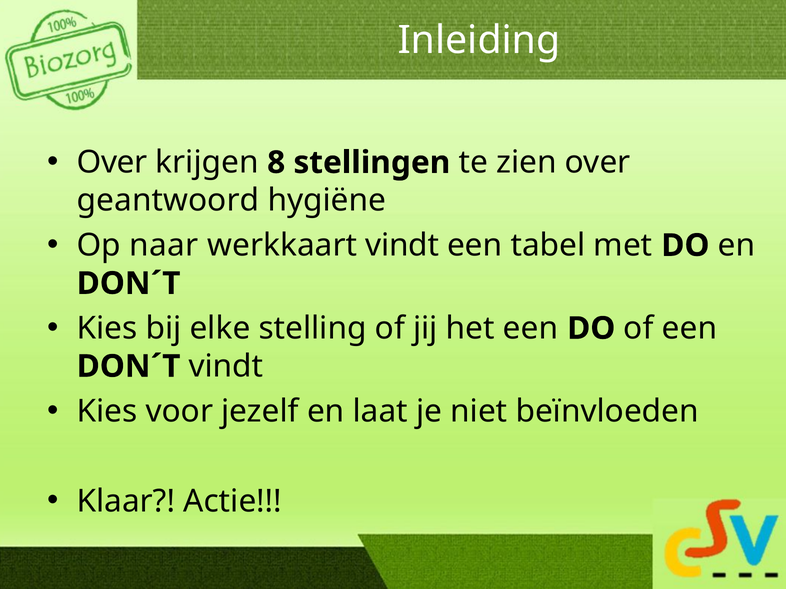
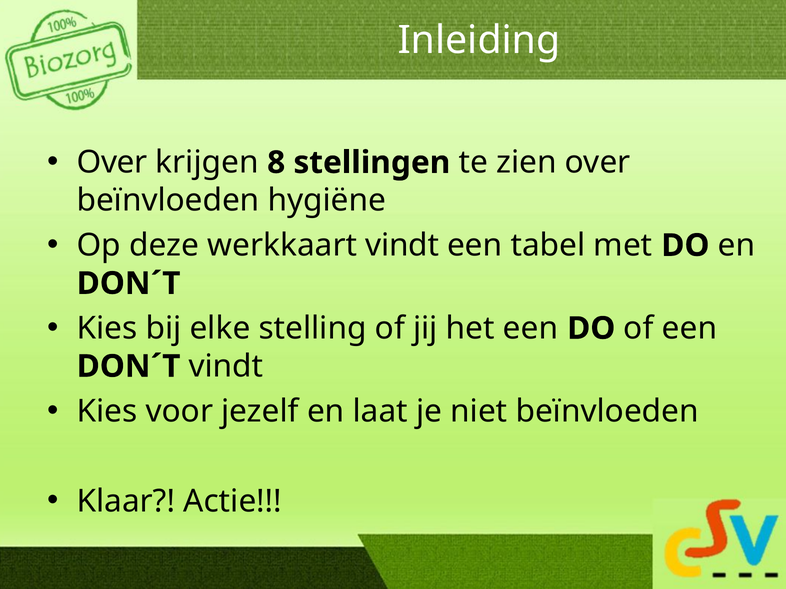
geantwoord at (168, 201): geantwoord -> beïnvloeden
naar: naar -> deze
